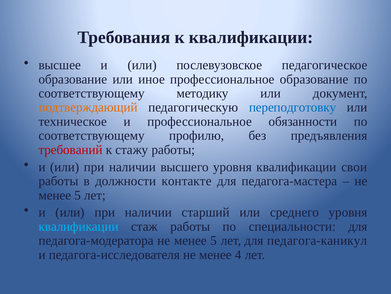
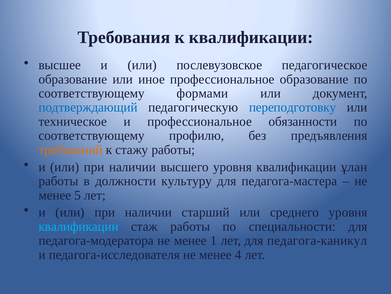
методику: методику -> формами
подтверждающий colour: orange -> blue
требований colour: red -> orange
свои: свои -> ұлан
контакте: контакте -> культуру
педагога-модератора не менее 5: 5 -> 1
